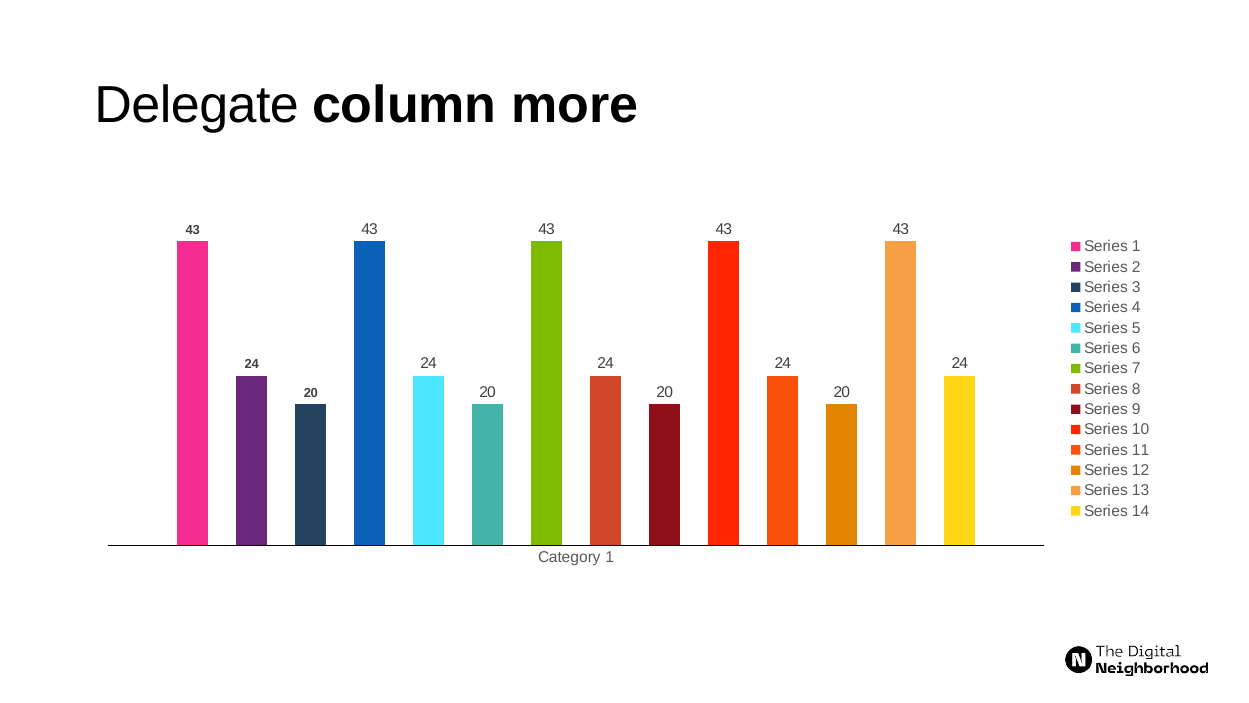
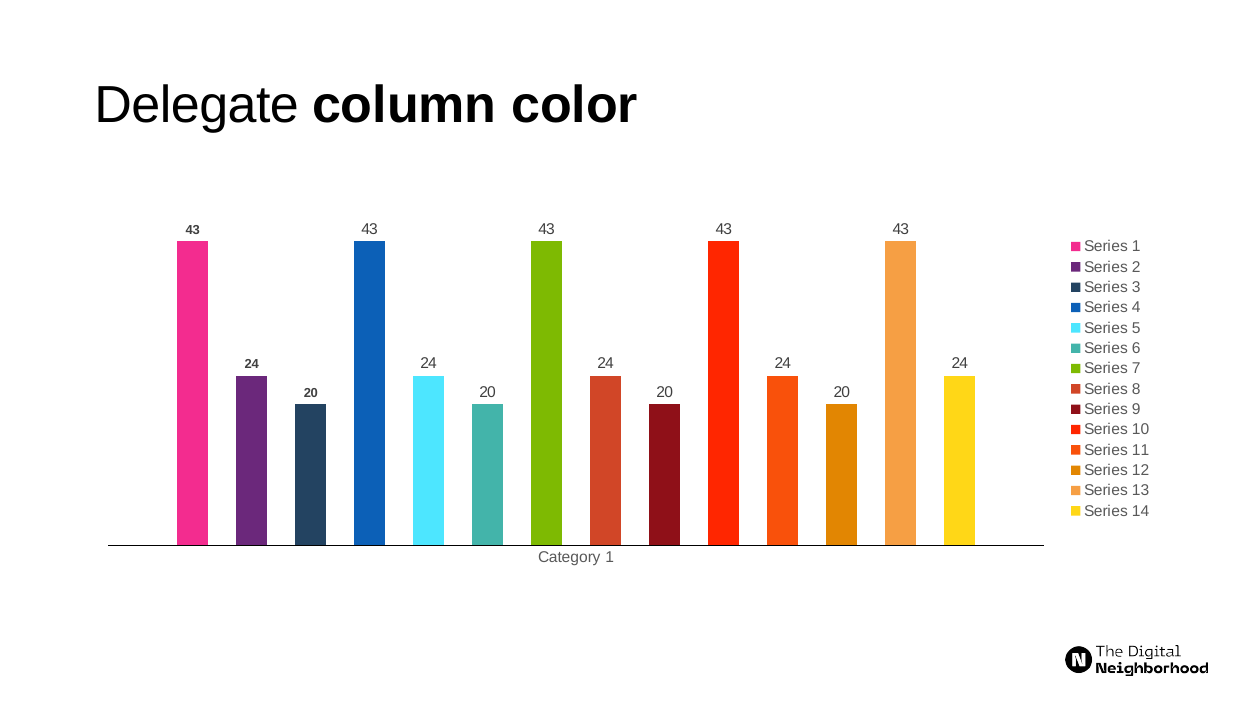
more: more -> color
